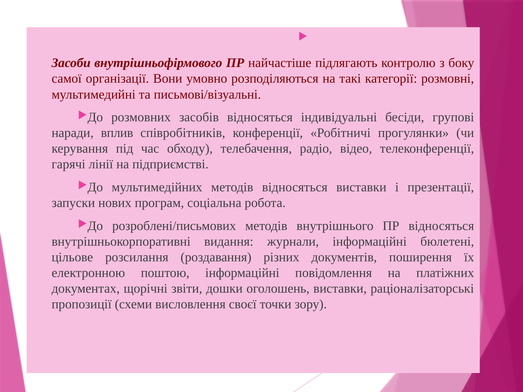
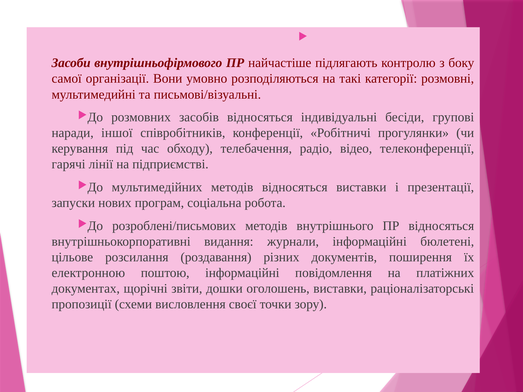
вплив: вплив -> іншої
